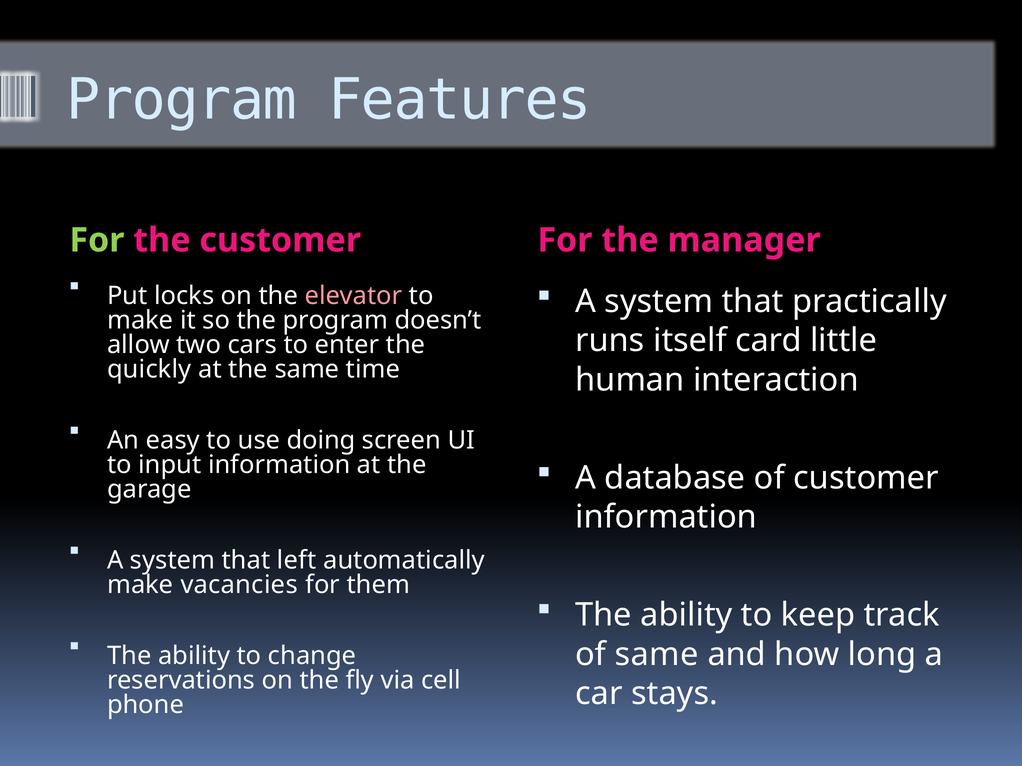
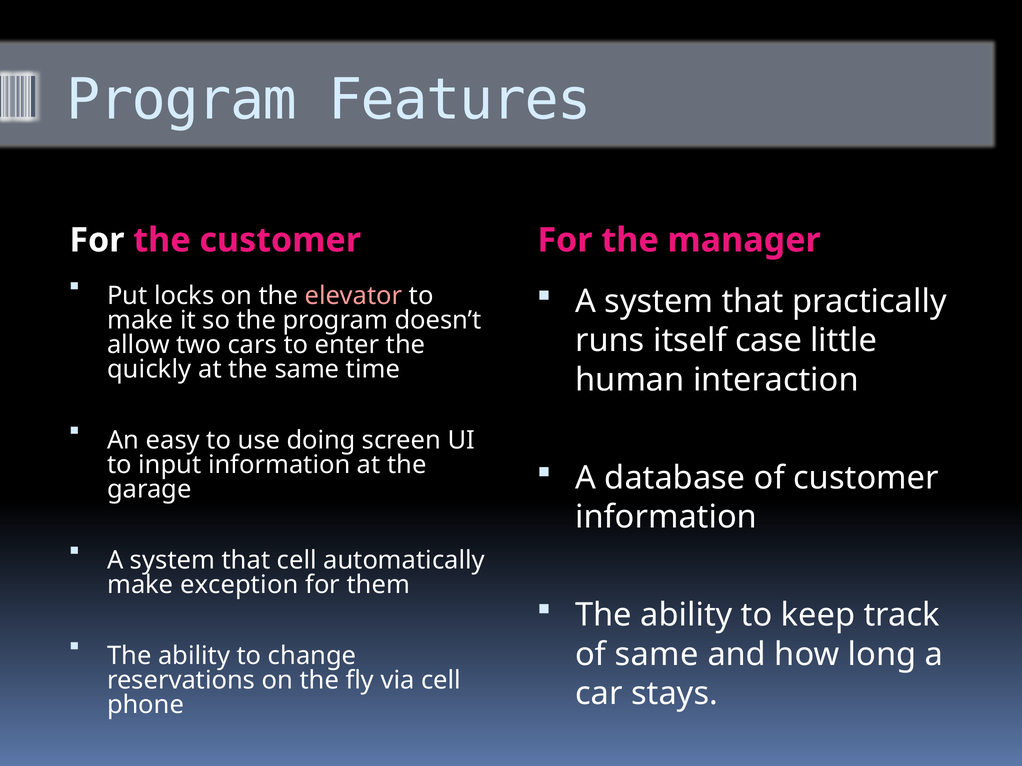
For at (97, 240) colour: light green -> white
card: card -> case
that left: left -> cell
vacancies: vacancies -> exception
